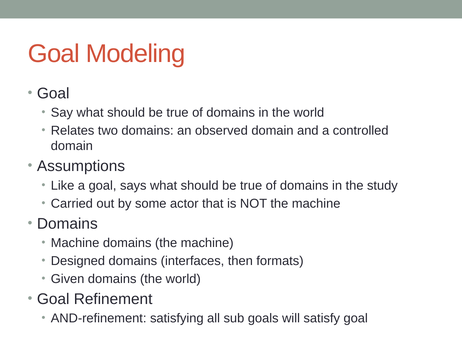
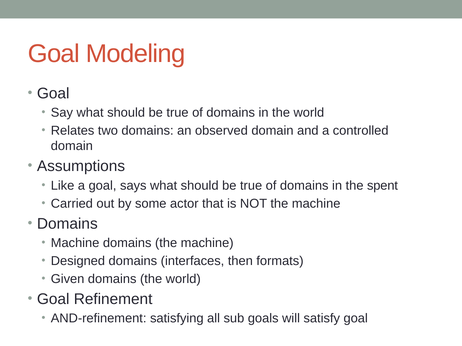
study: study -> spent
